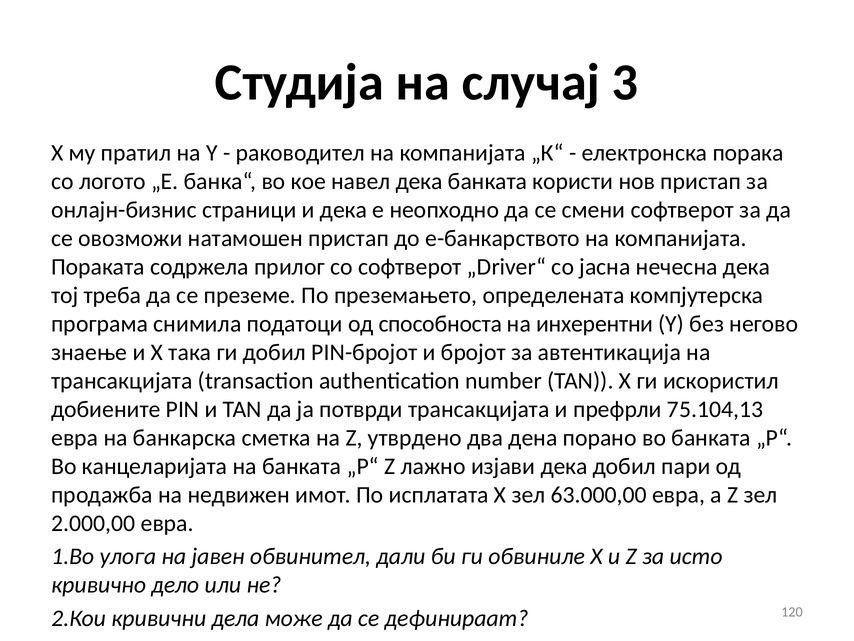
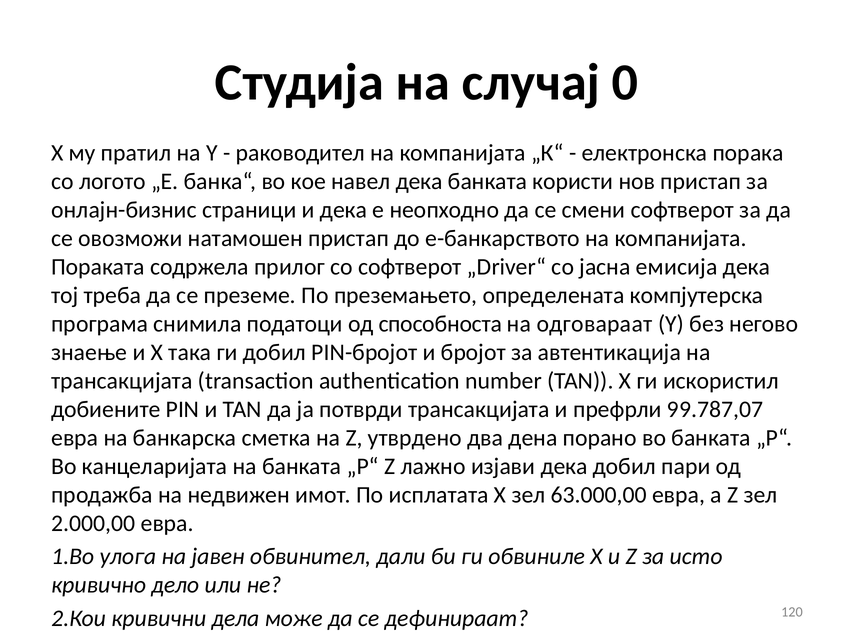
3: 3 -> 0
нечесна: нечесна -> емисија
инхерентни: инхерентни -> одговараат
75.104,13: 75.104,13 -> 99.787,07
